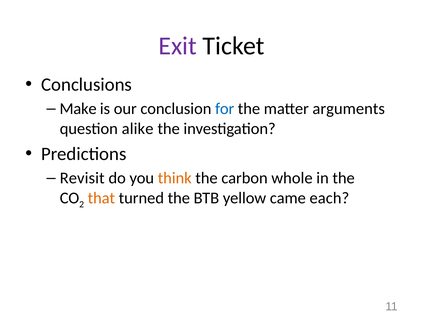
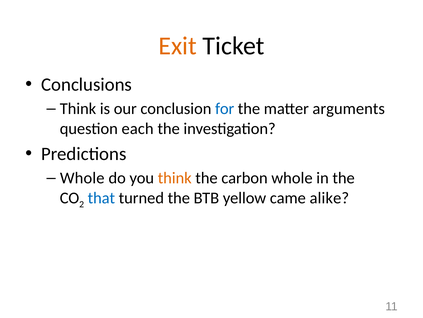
Exit colour: purple -> orange
Make at (78, 109): Make -> Think
alike: alike -> each
Revisit at (82, 178): Revisit -> Whole
that colour: orange -> blue
each: each -> alike
